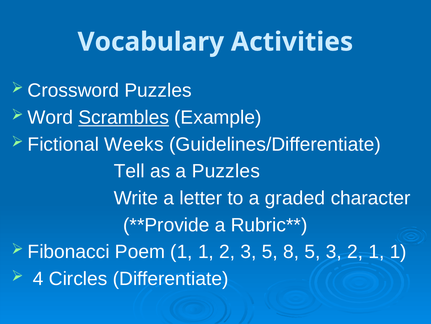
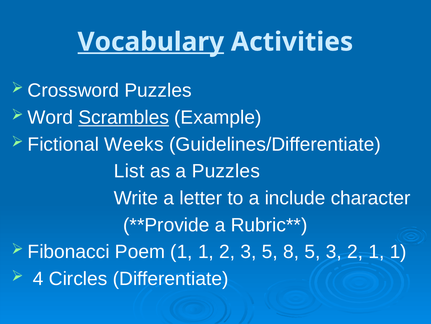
Vocabulary underline: none -> present
Tell: Tell -> List
graded: graded -> include
